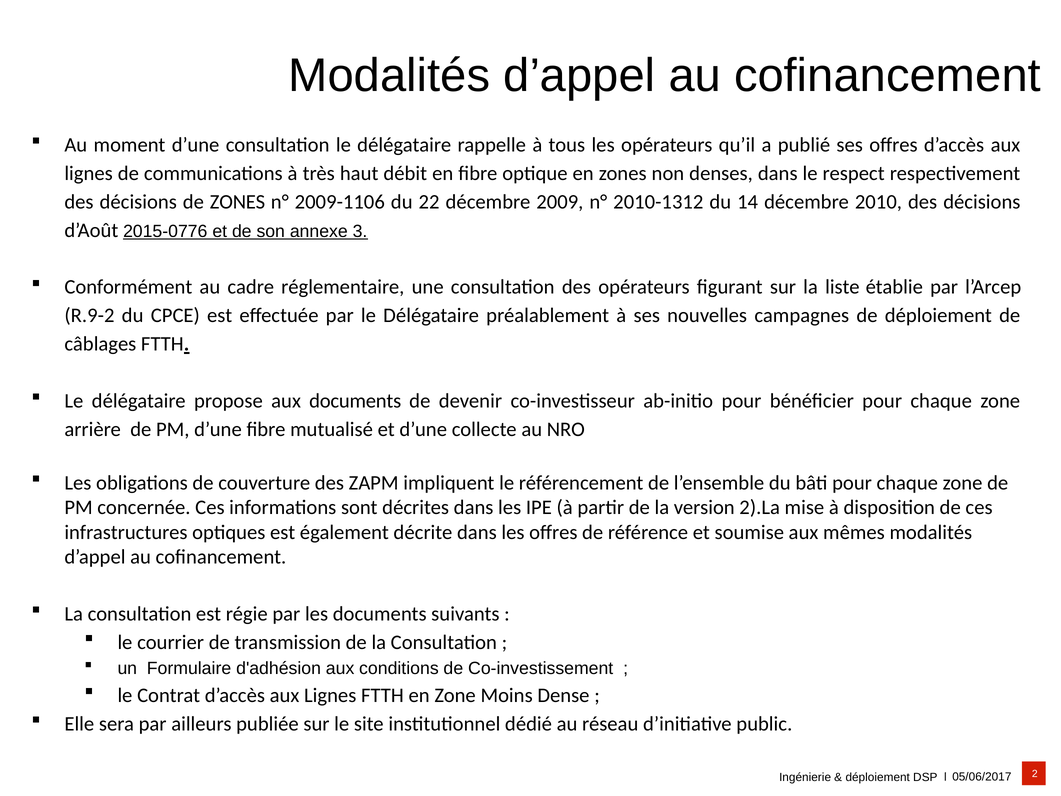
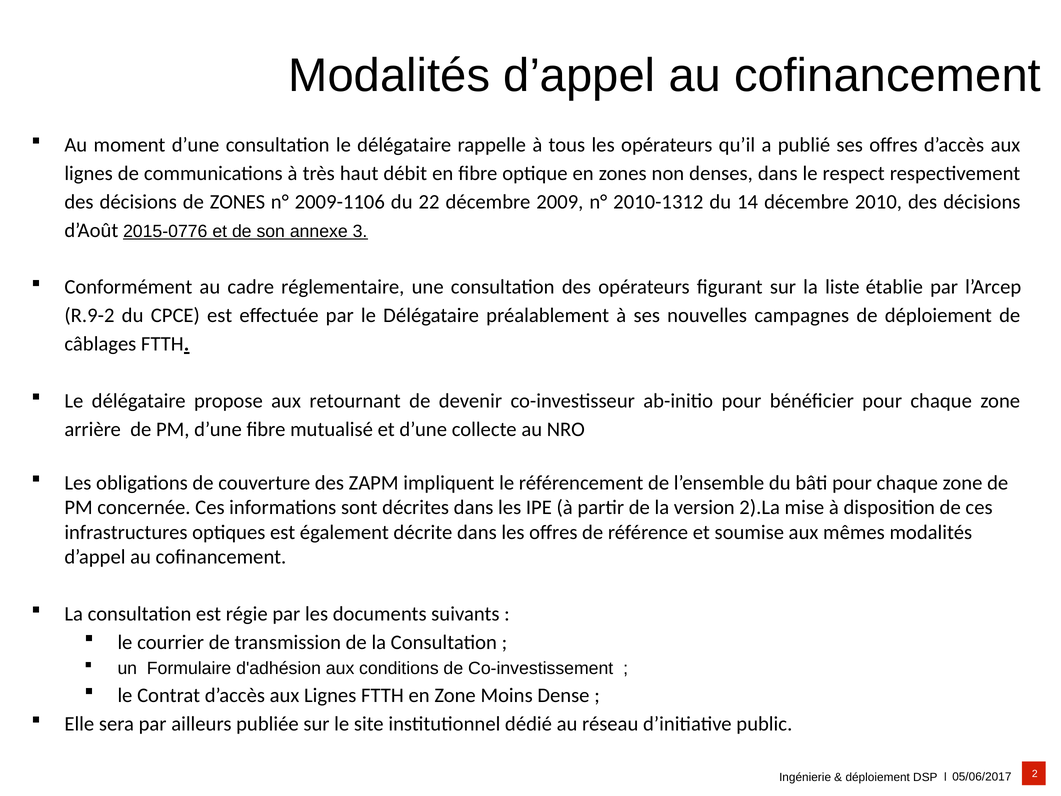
aux documents: documents -> retournant
